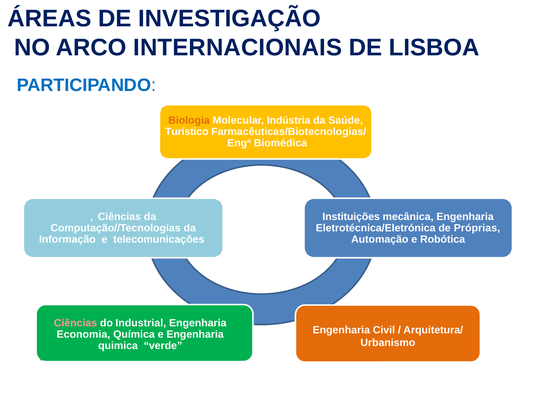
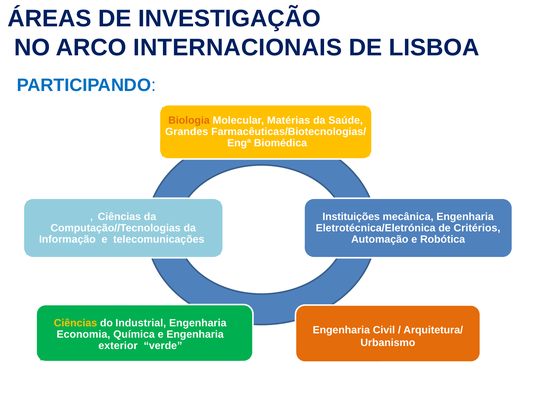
Indústria: Indústria -> Matérias
Turístico: Turístico -> Grandes
Próprias: Próprias -> Critérios
Ciências at (76, 323) colour: pink -> yellow
quimica: quimica -> exterior
